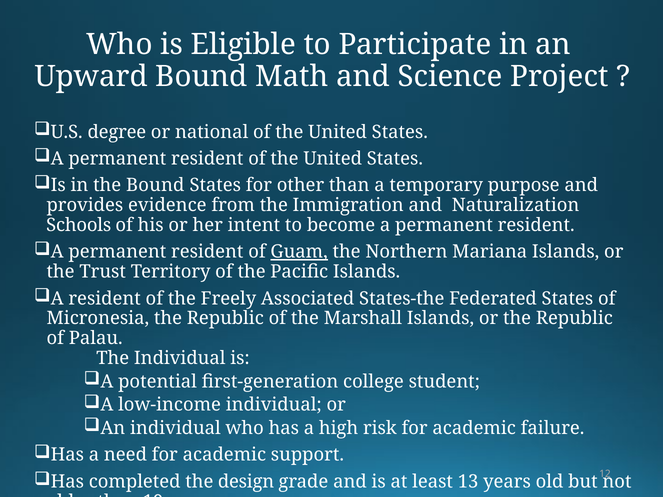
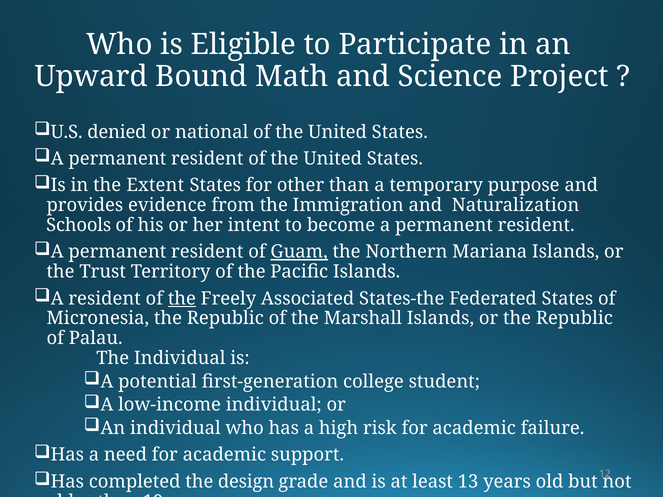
degree: degree -> denied
the Bound: Bound -> Extent
the at (182, 299) underline: none -> present
